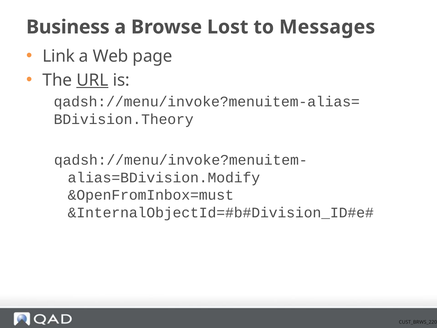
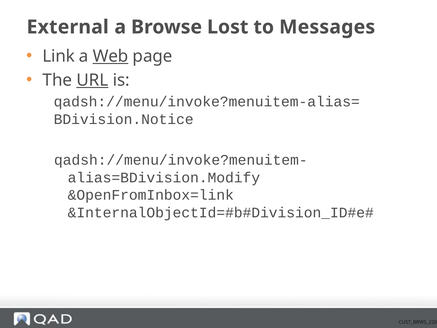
Business: Business -> External
Web underline: none -> present
BDivision.Theory: BDivision.Theory -> BDivision.Notice
&OpenFromInbox=must: &OpenFromInbox=must -> &OpenFromInbox=link
